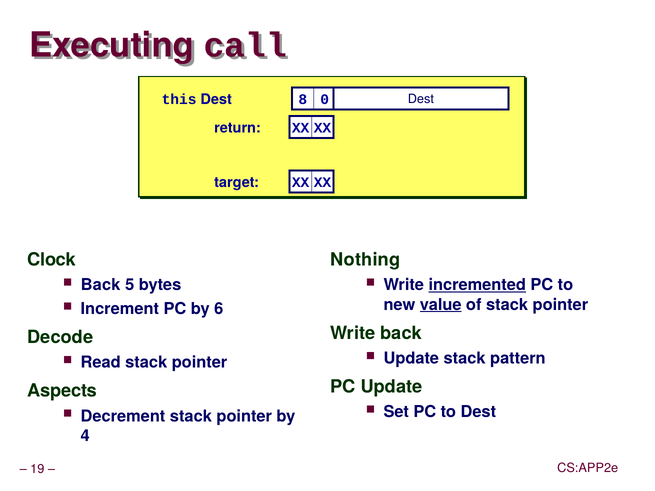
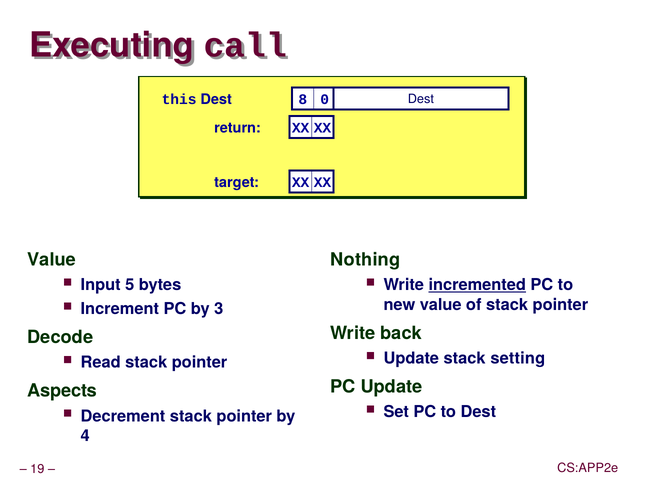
Clock at (52, 260): Clock -> Value
Back at (101, 285): Back -> Input
value at (441, 305) underline: present -> none
6: 6 -> 3
pattern: pattern -> setting
